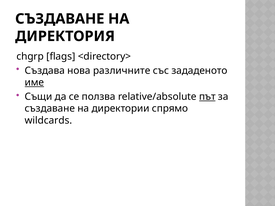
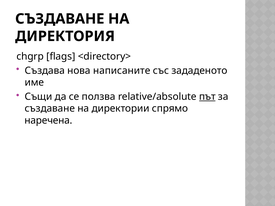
различните: различните -> написаните
име underline: present -> none
wildcards: wildcards -> наречена
